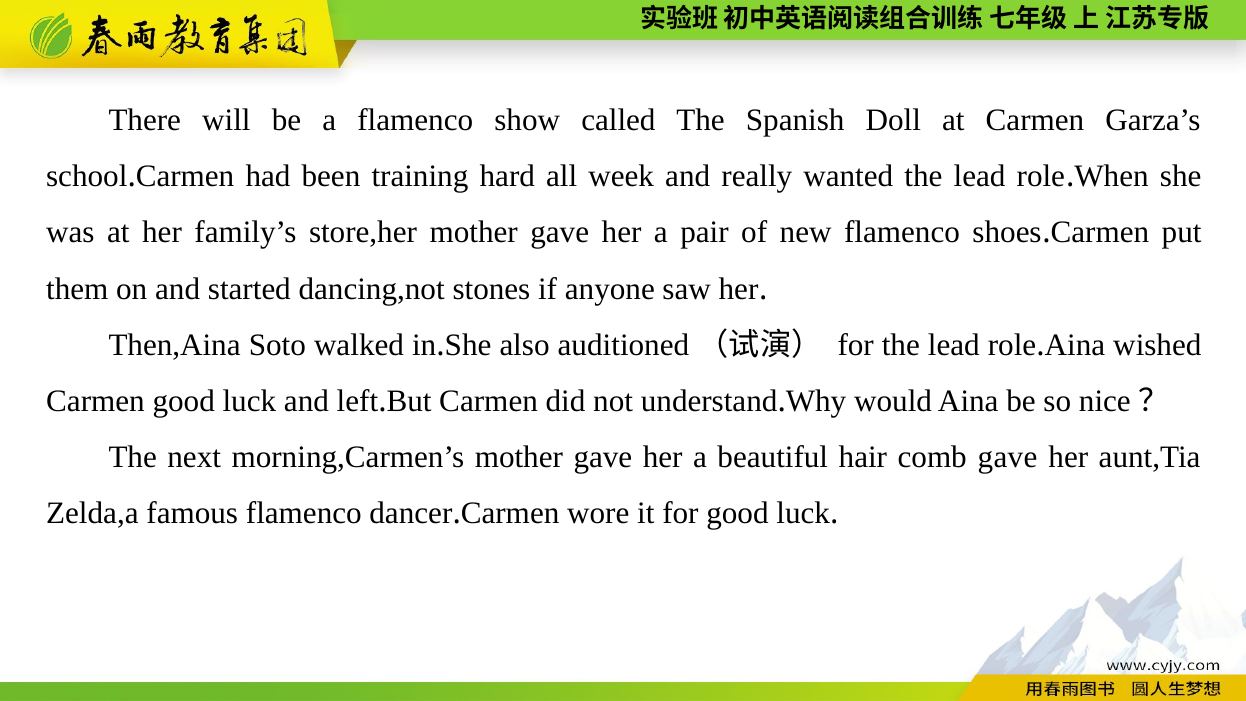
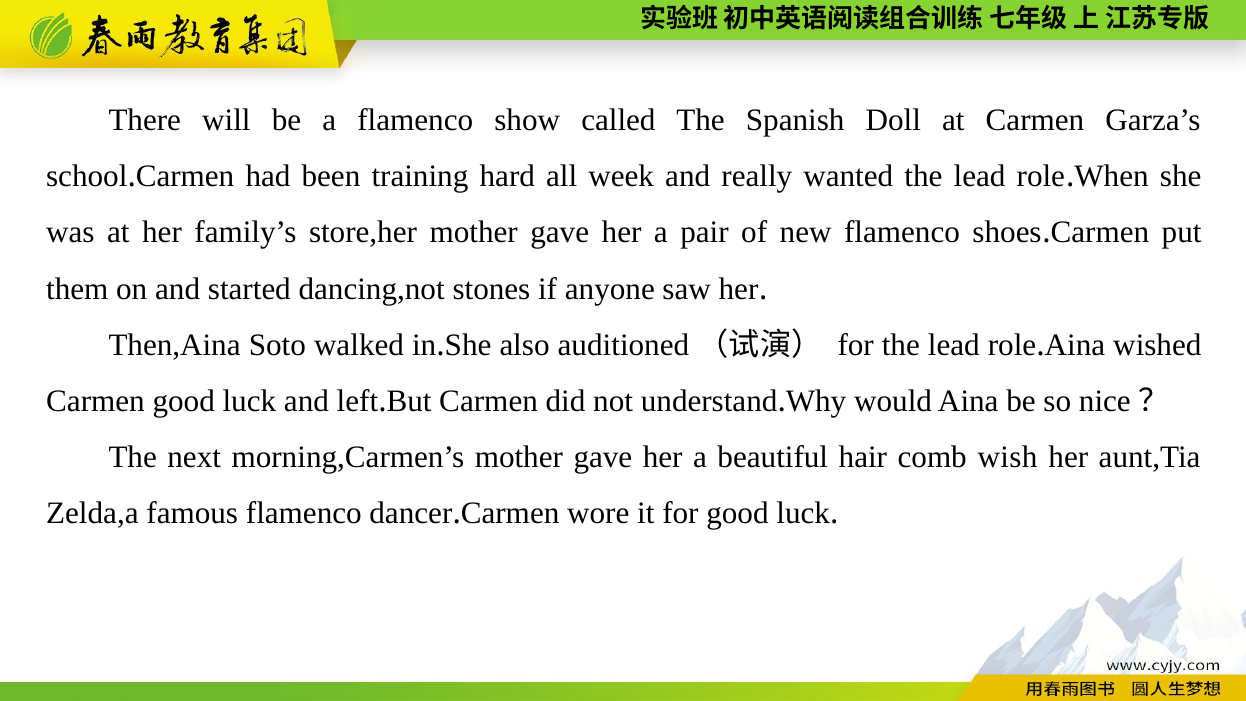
comb gave: gave -> wish
